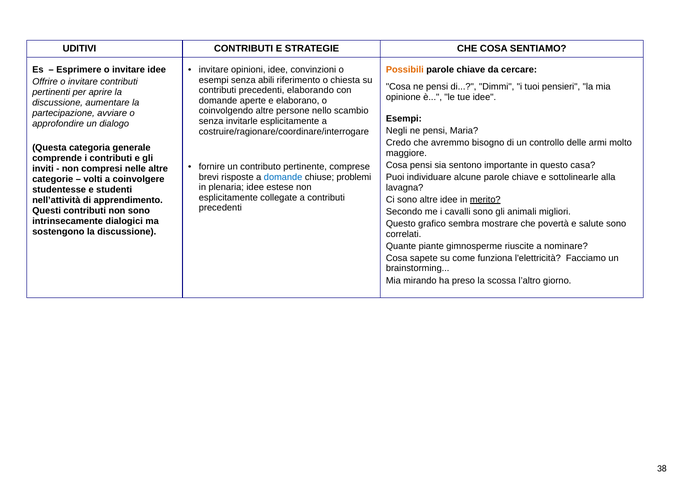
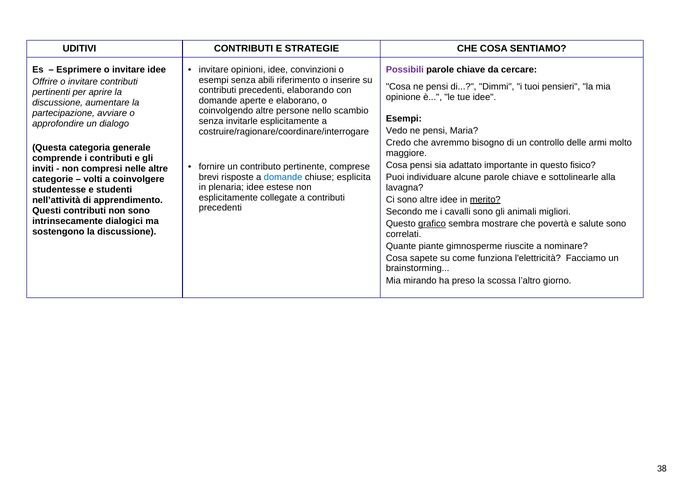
Possibili colour: orange -> purple
chiesta: chiesta -> inserire
Negli: Negli -> Vedo
sentono: sentono -> adattato
casa: casa -> fisico
problemi: problemi -> esplicita
grafico underline: none -> present
